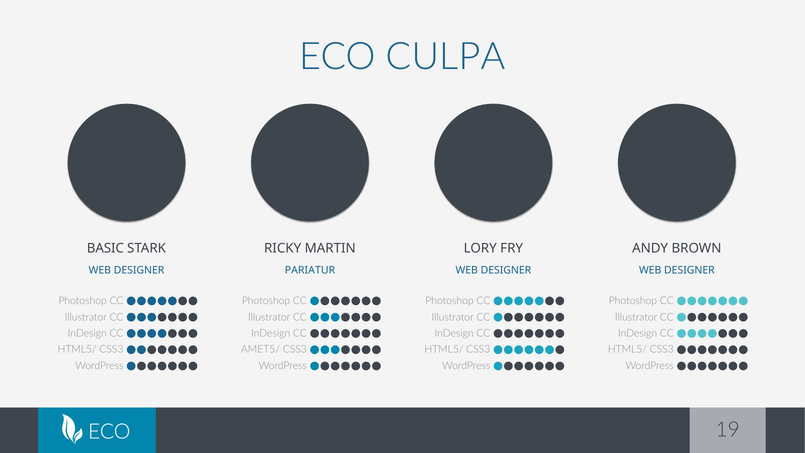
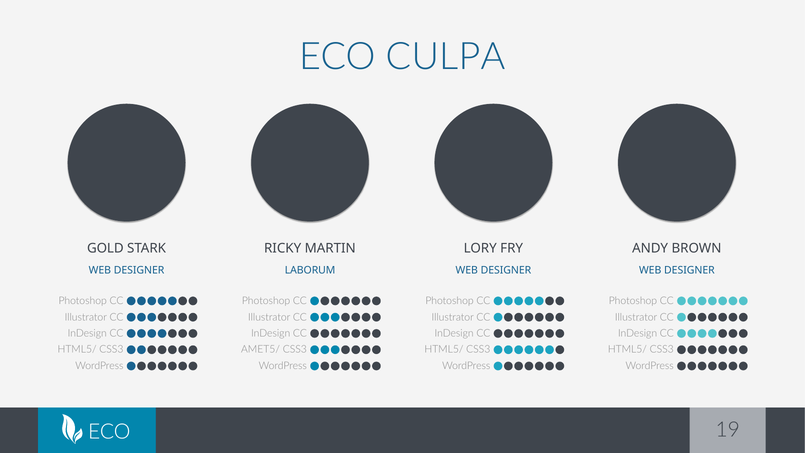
BASIC: BASIC -> GOLD
PARIATUR: PARIATUR -> LABORUM
